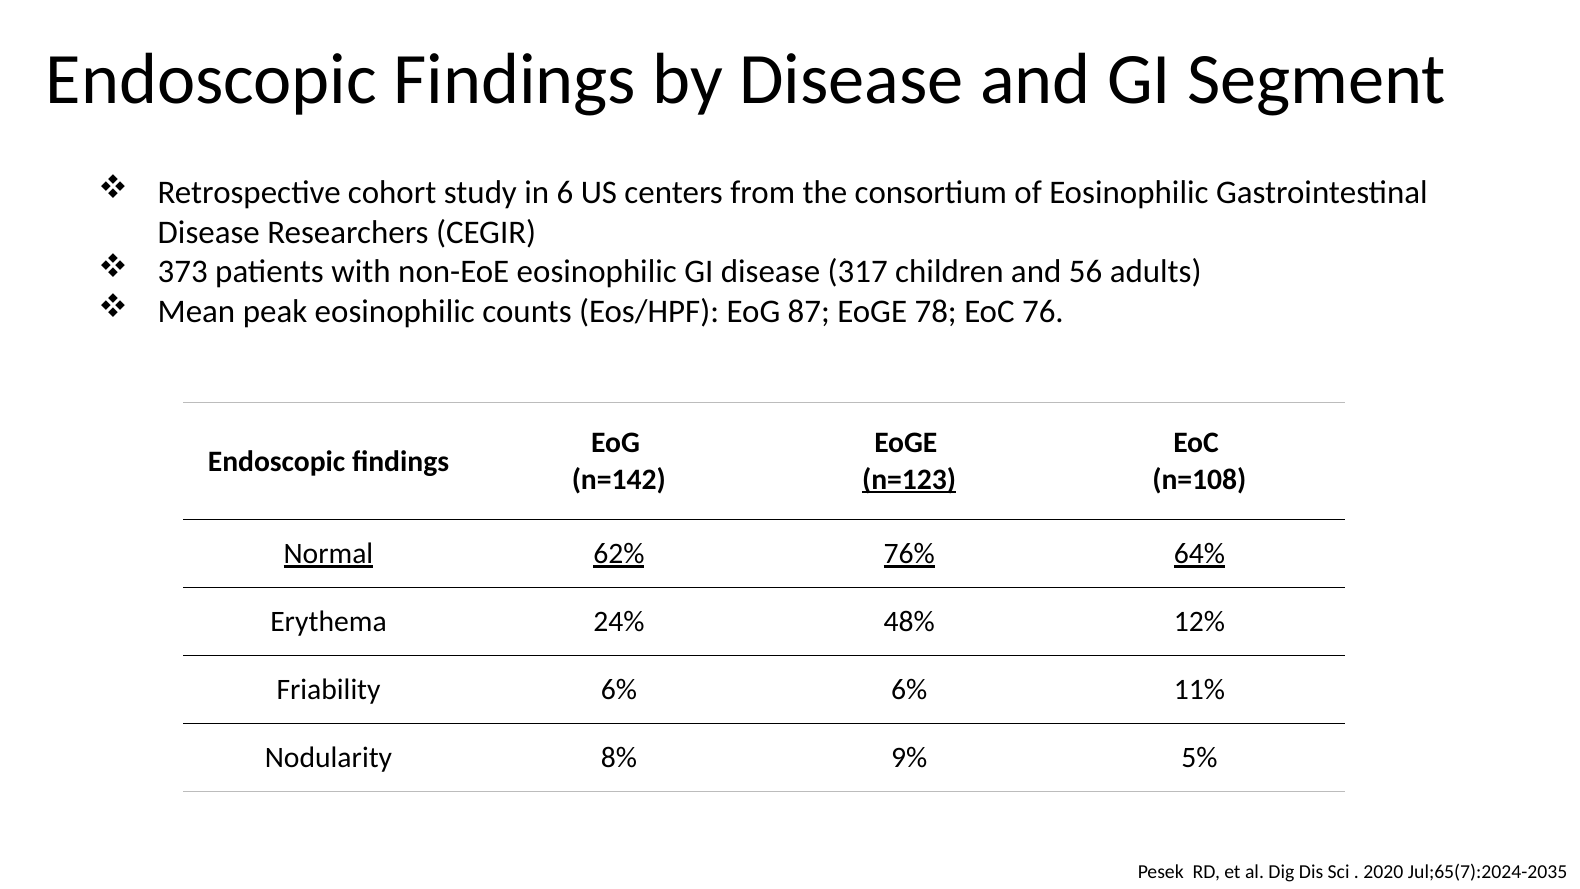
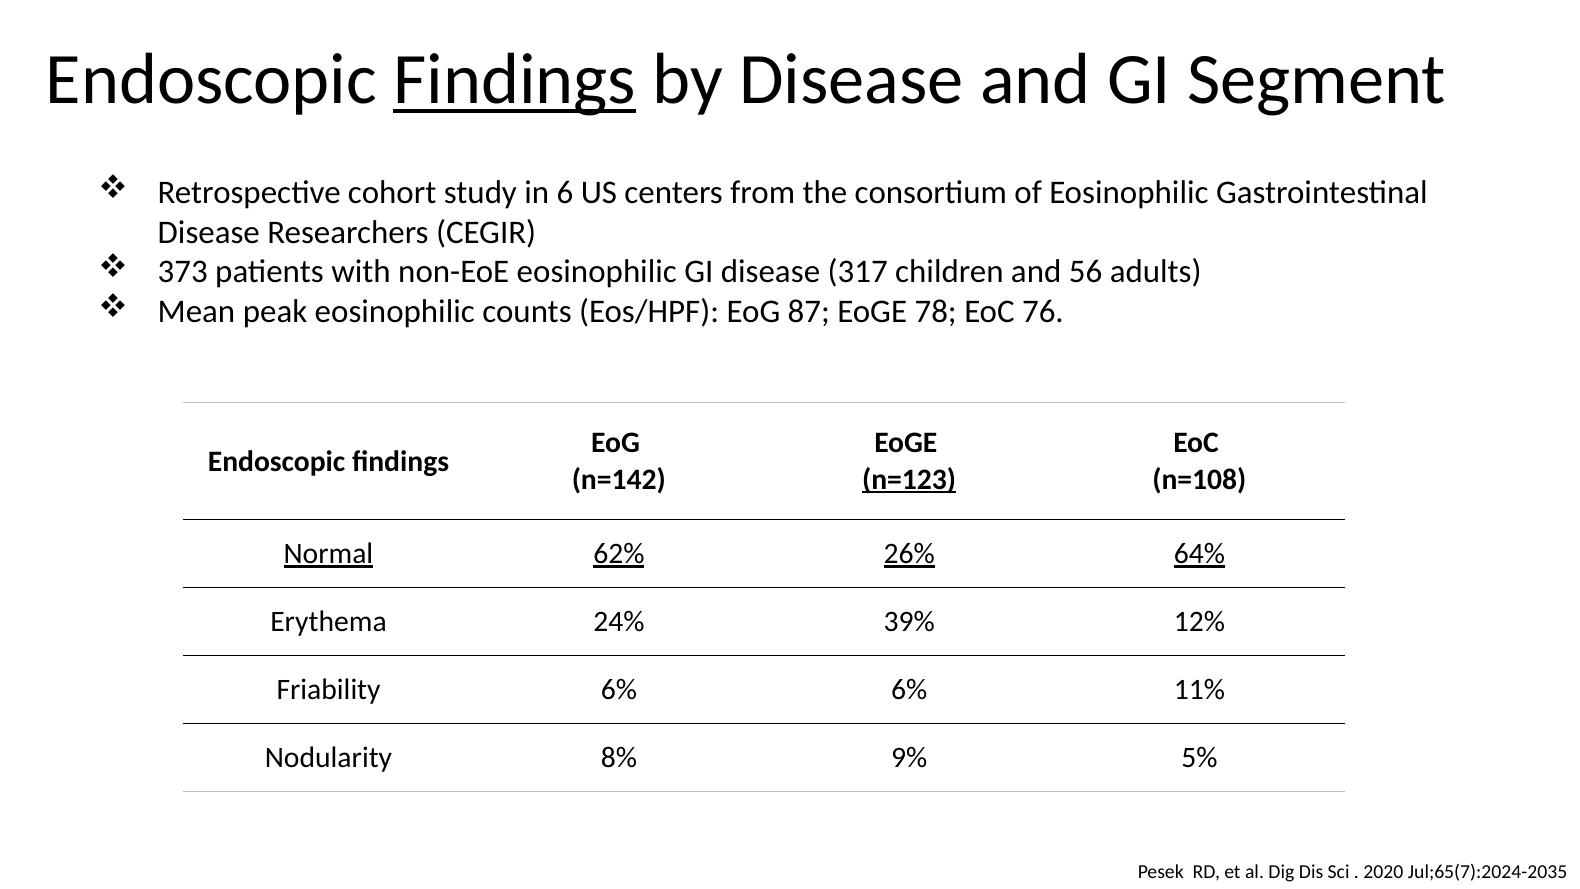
Findings at (515, 80) underline: none -> present
76%: 76% -> 26%
48%: 48% -> 39%
